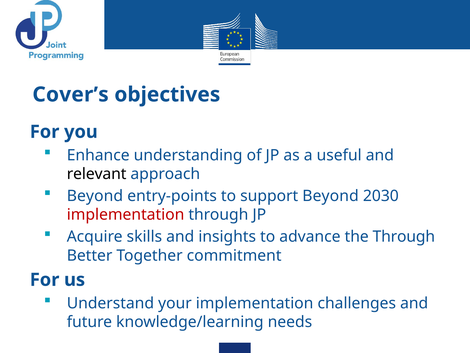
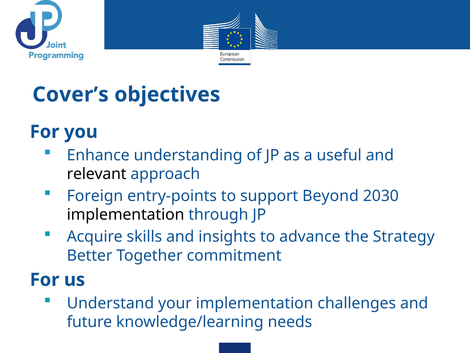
Beyond at (95, 196): Beyond -> Foreign
implementation at (126, 214) colour: red -> black
the Through: Through -> Strategy
